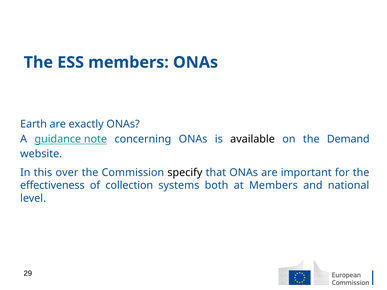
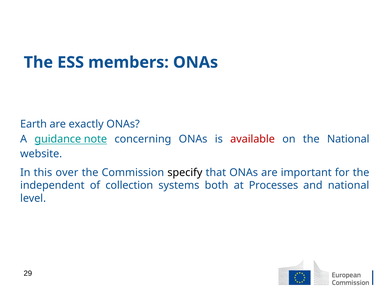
available colour: black -> red
the Demand: Demand -> National
effectiveness: effectiveness -> independent
at Members: Members -> Processes
